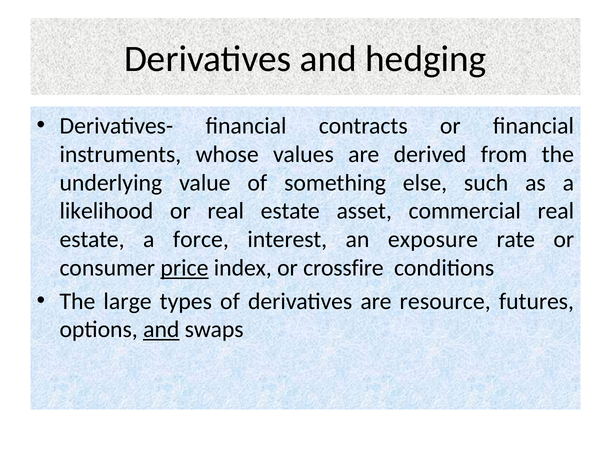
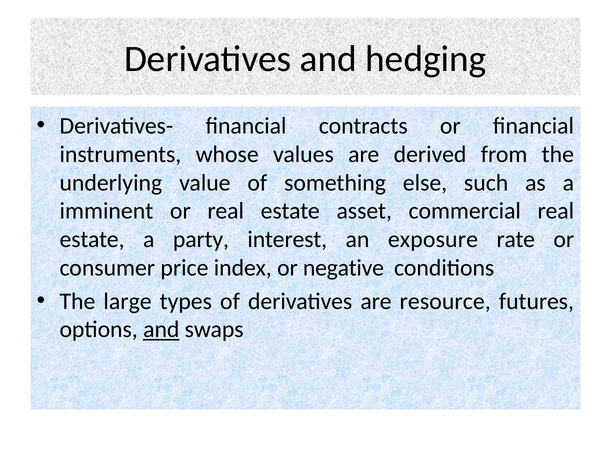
likelihood: likelihood -> imminent
force: force -> party
price underline: present -> none
crossfire: crossfire -> negative
